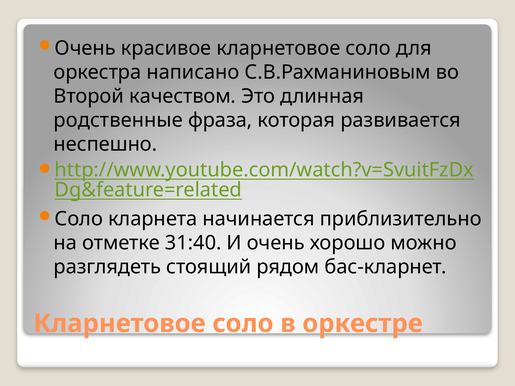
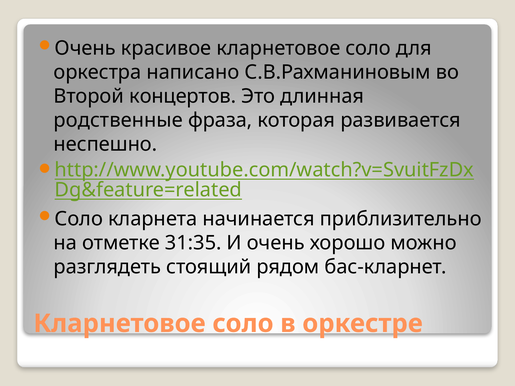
качеством: качеством -> концертов
31:40: 31:40 -> 31:35
